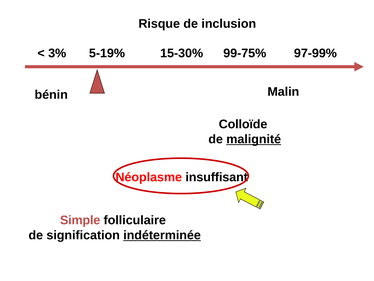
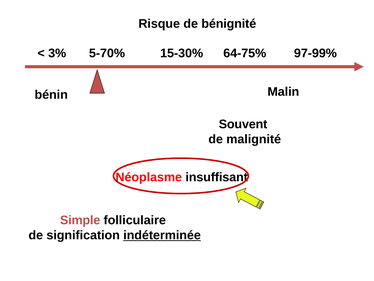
inclusion: inclusion -> bénignité
5-19%: 5-19% -> 5-70%
99-75%: 99-75% -> 64-75%
Colloïde: Colloïde -> Souvent
malignité underline: present -> none
